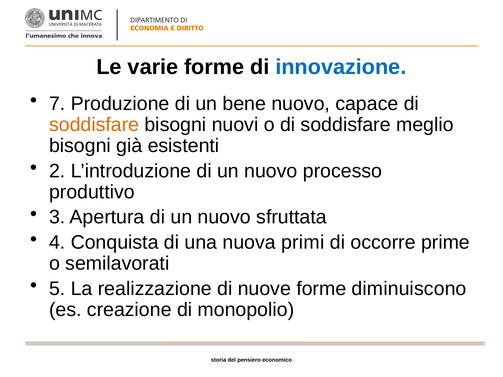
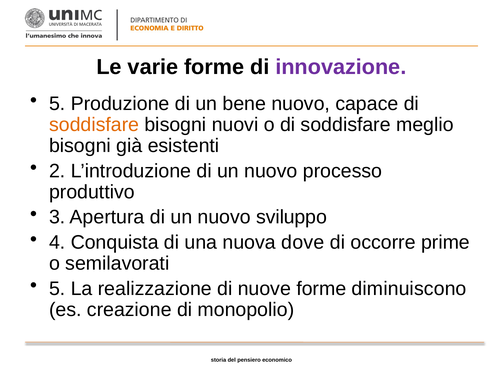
innovazione colour: blue -> purple
7 at (57, 104): 7 -> 5
sfruttata: sfruttata -> sviluppo
primi: primi -> dove
